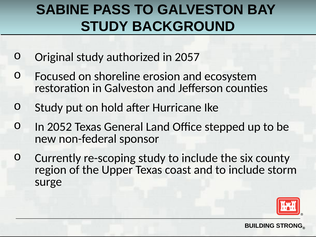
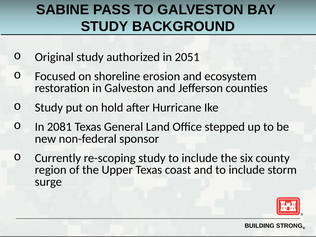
2057: 2057 -> 2051
2052: 2052 -> 2081
